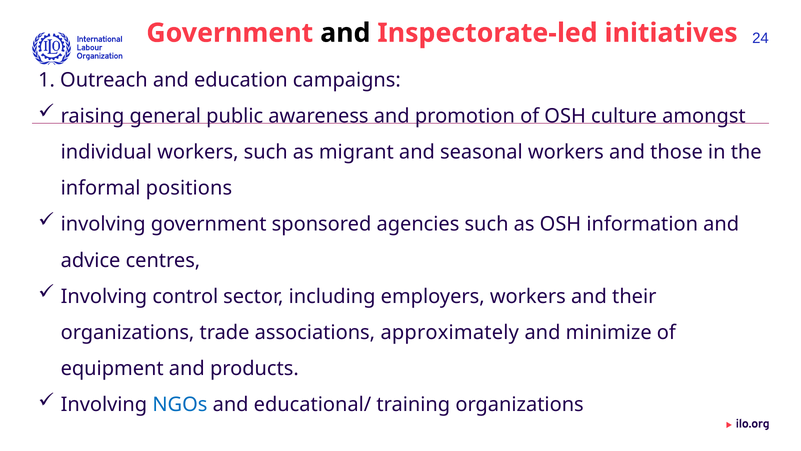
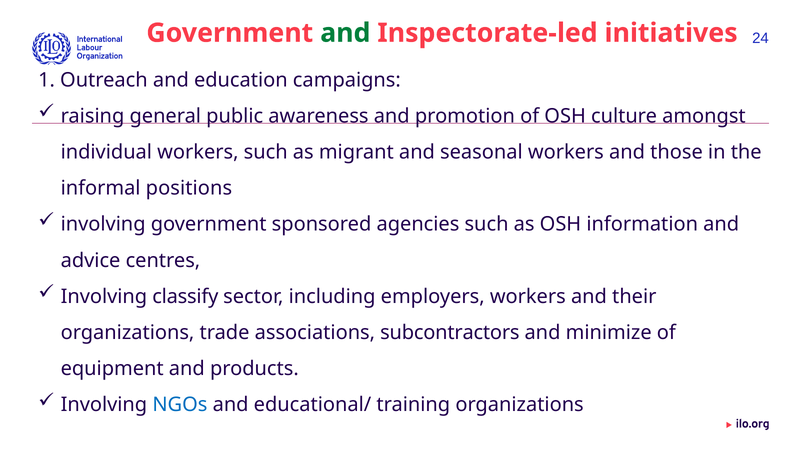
and at (345, 33) colour: black -> green
control: control -> classify
approximately: approximately -> subcontractors
